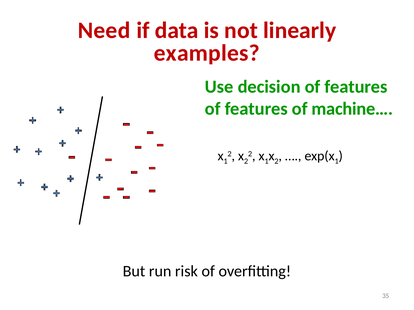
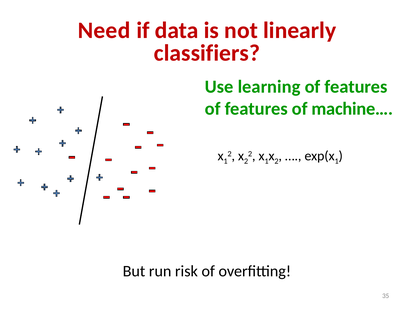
examples: examples -> classifiers
decision: decision -> learning
